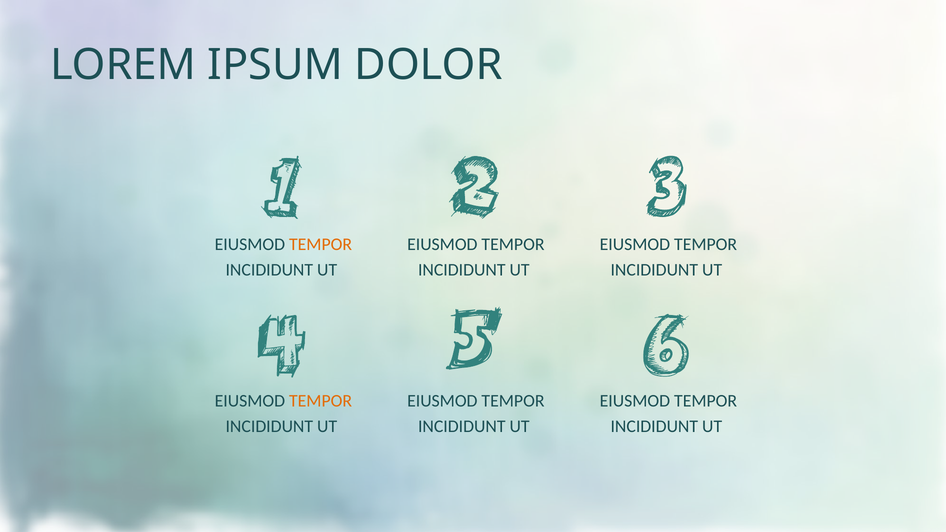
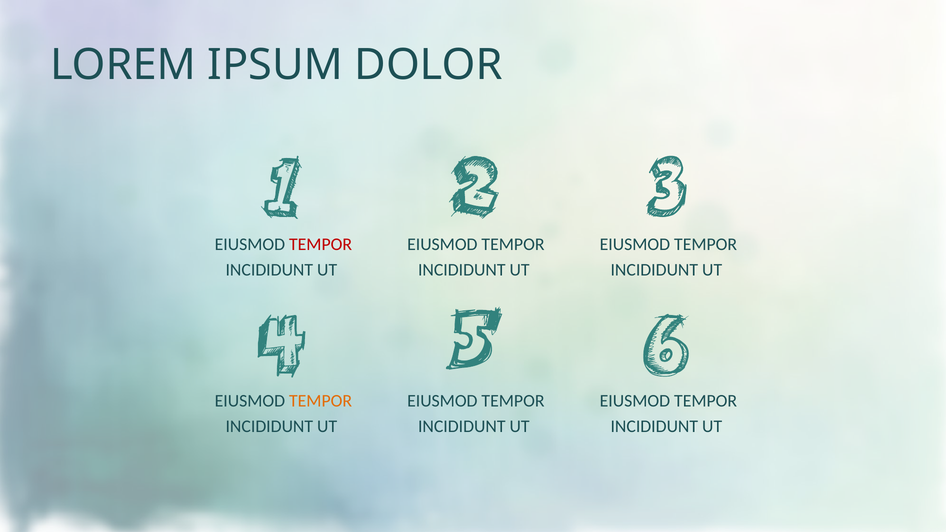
TEMPOR at (321, 244) colour: orange -> red
